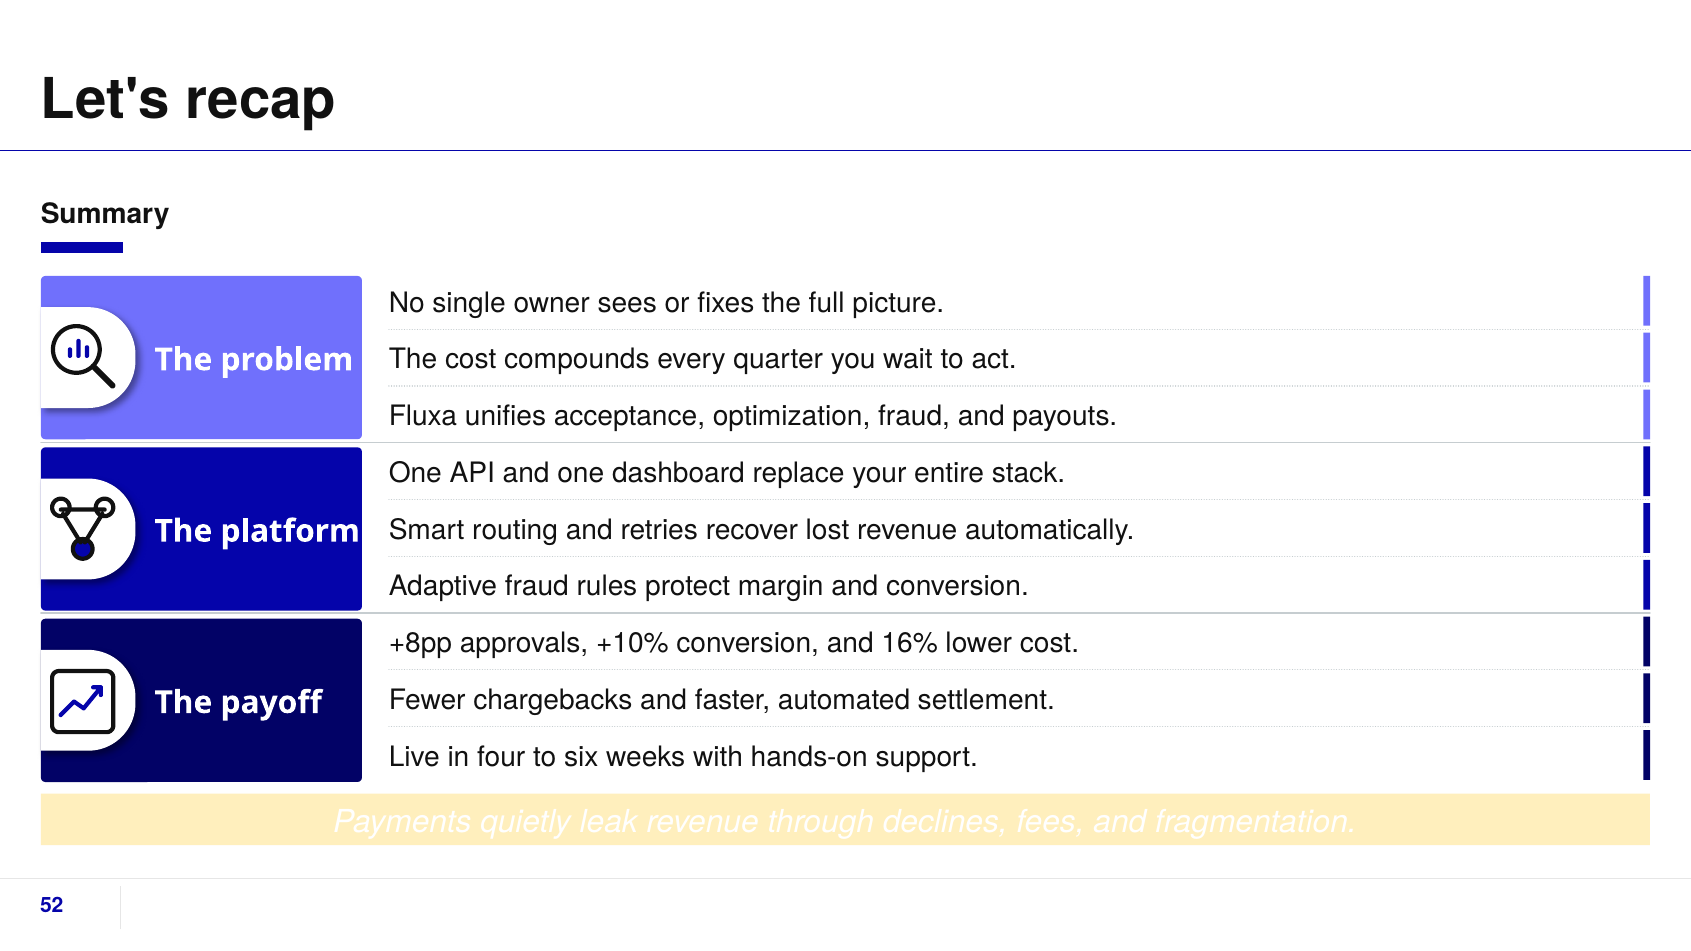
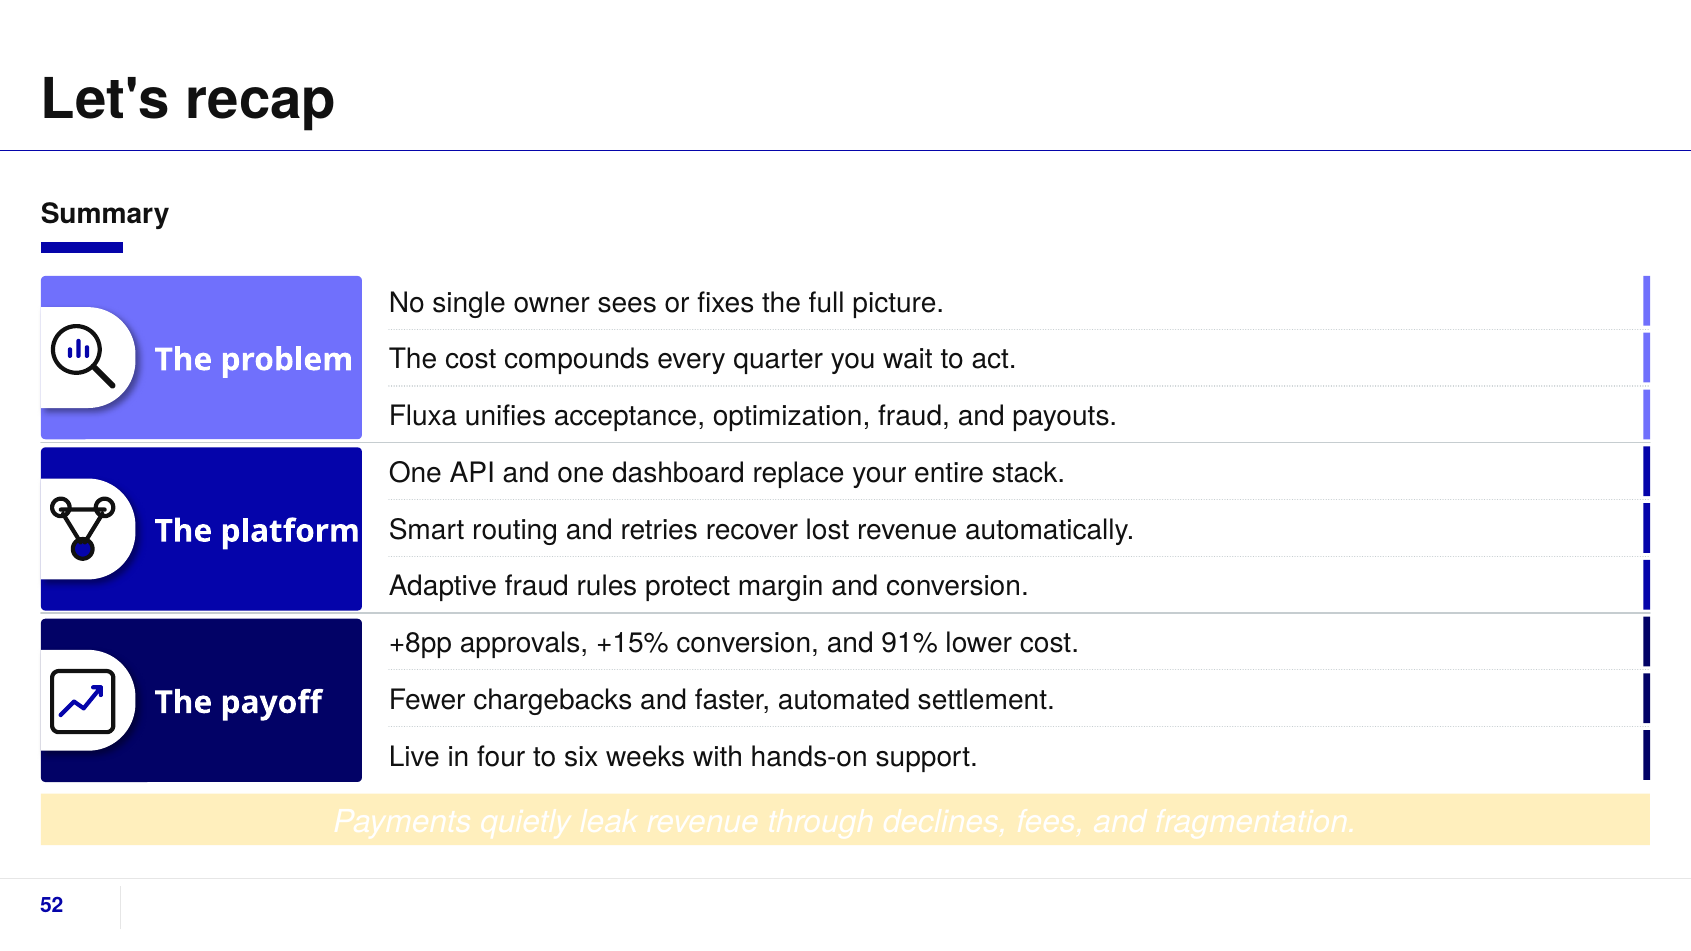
+10%: +10% -> +15%
16%: 16% -> 91%
